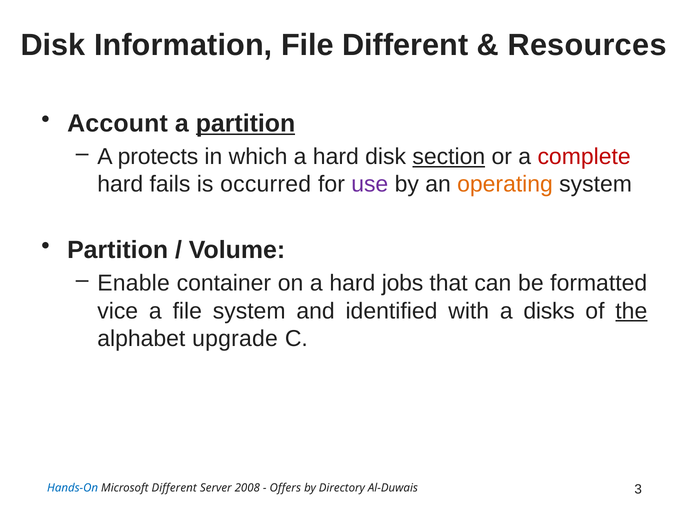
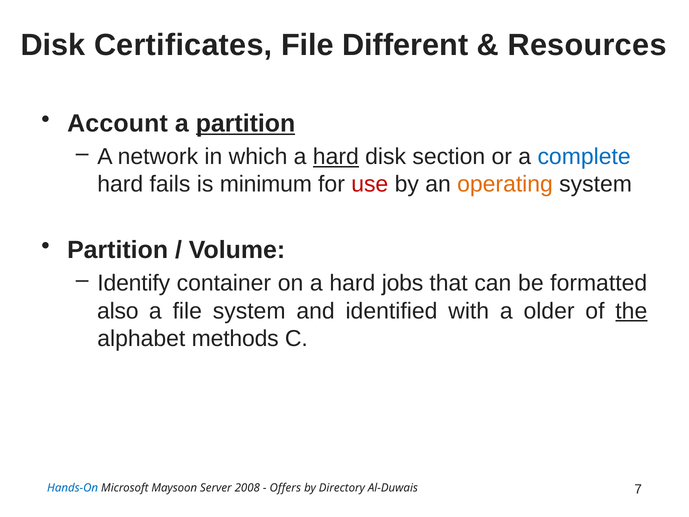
Information: Information -> Certificates
protects: protects -> network
hard at (336, 157) underline: none -> present
section underline: present -> none
complete colour: red -> blue
occurred: occurred -> minimum
use colour: purple -> red
Enable: Enable -> Identify
vice: vice -> also
disks: disks -> older
upgrade: upgrade -> methods
Microsoft Different: Different -> Maysoon
3: 3 -> 7
